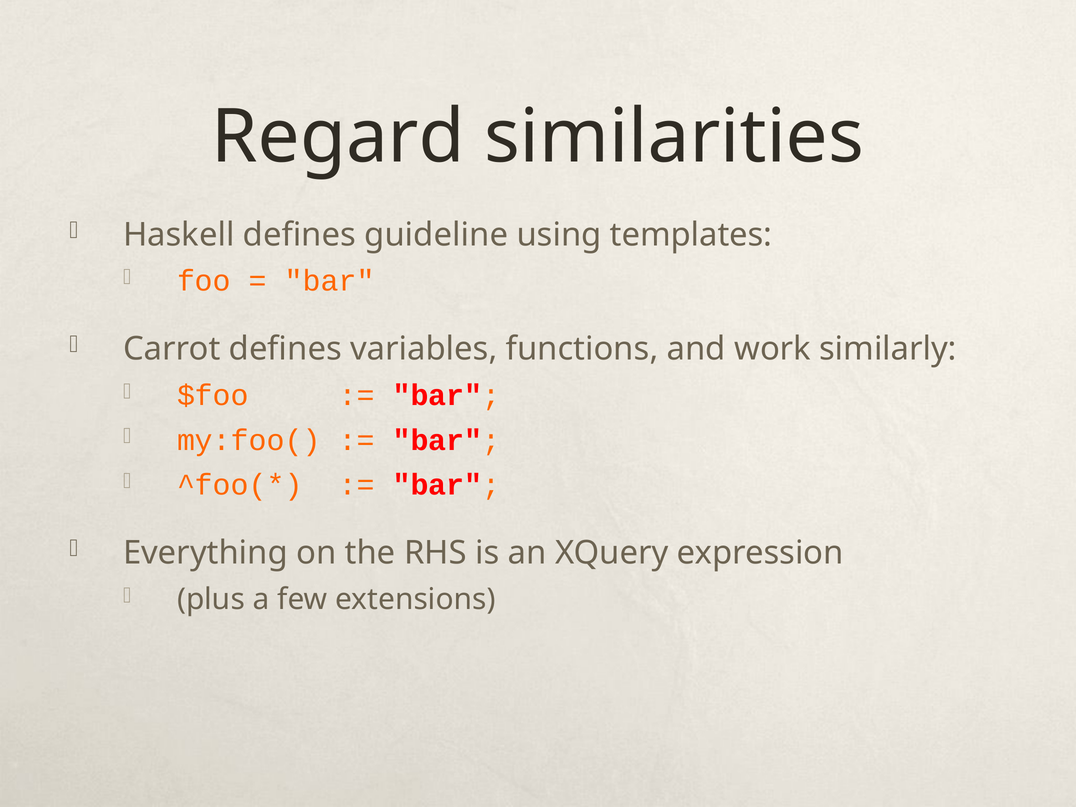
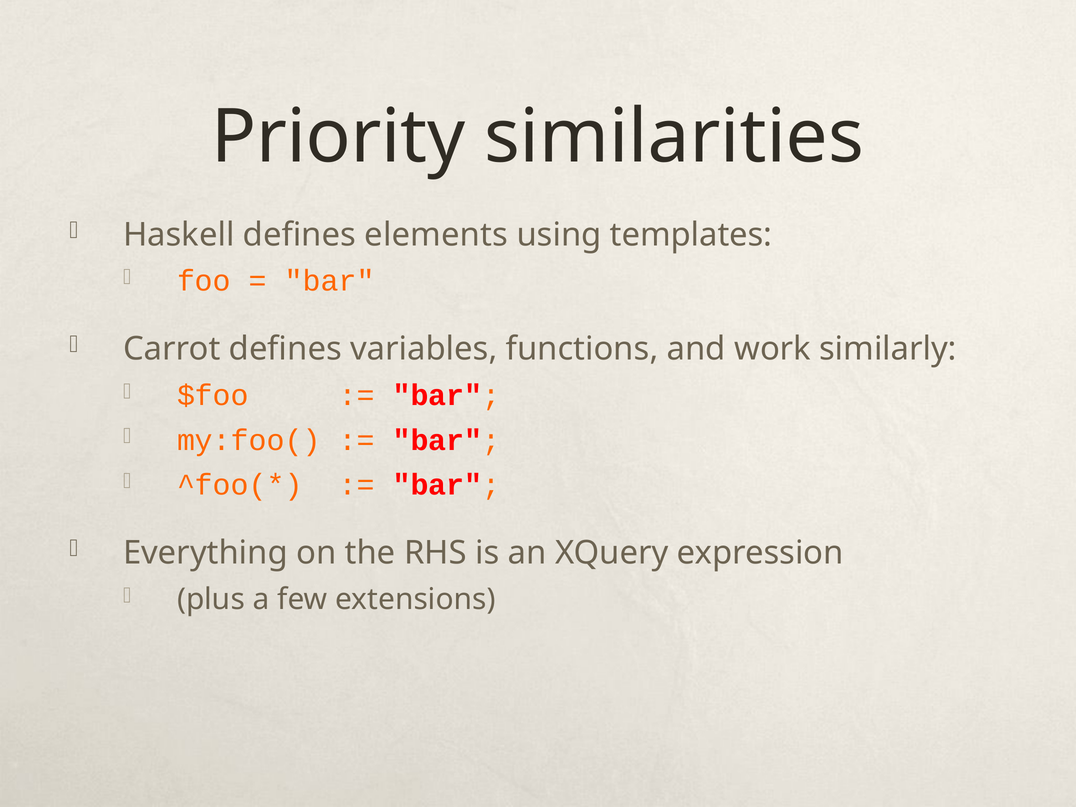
Regard: Regard -> Priority
guideline: guideline -> elements
